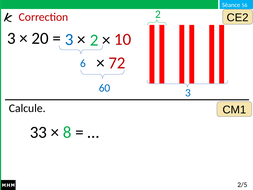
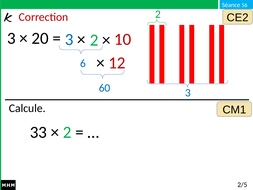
72: 72 -> 12
8 at (67, 132): 8 -> 2
